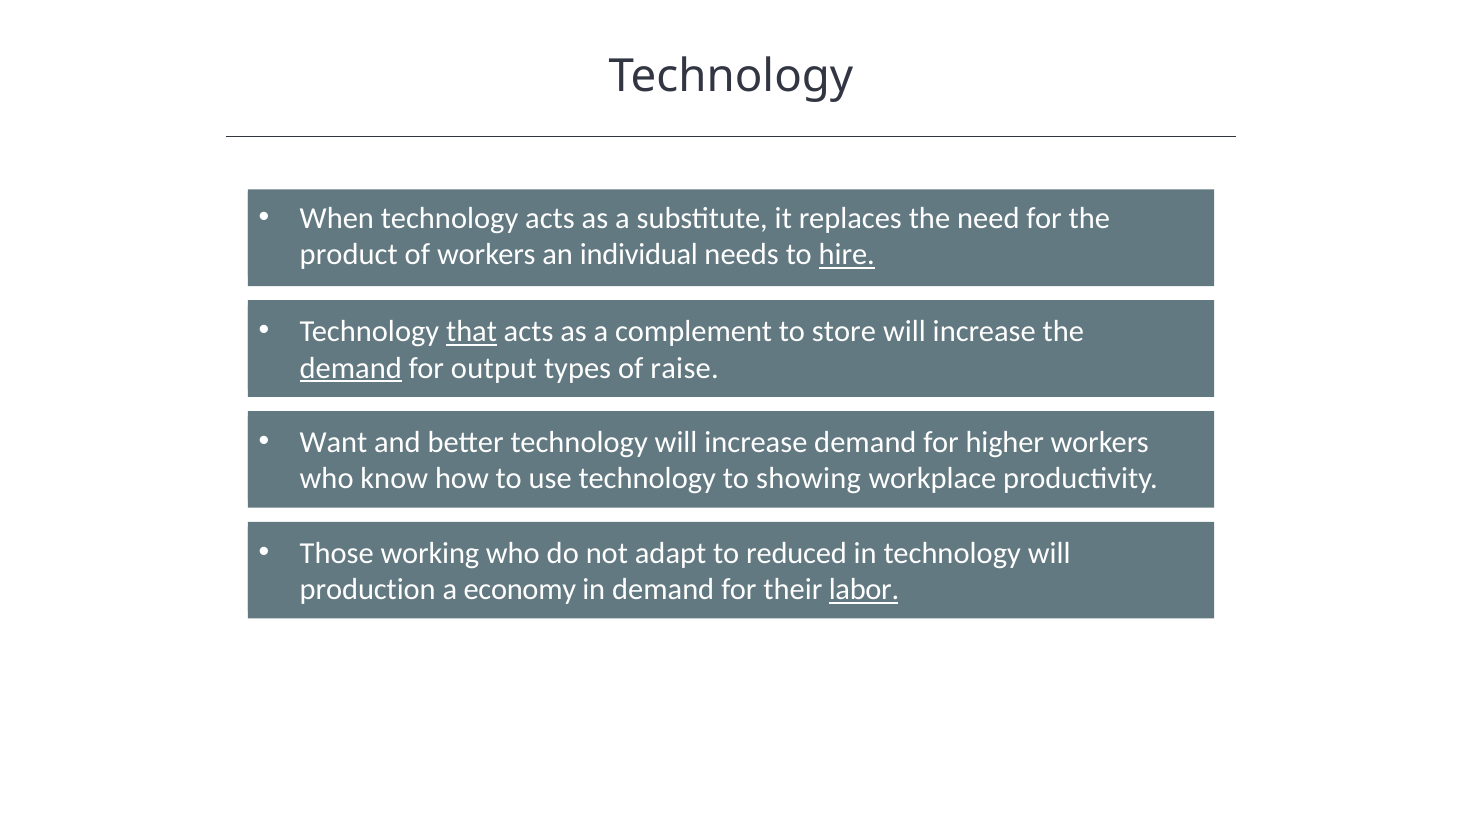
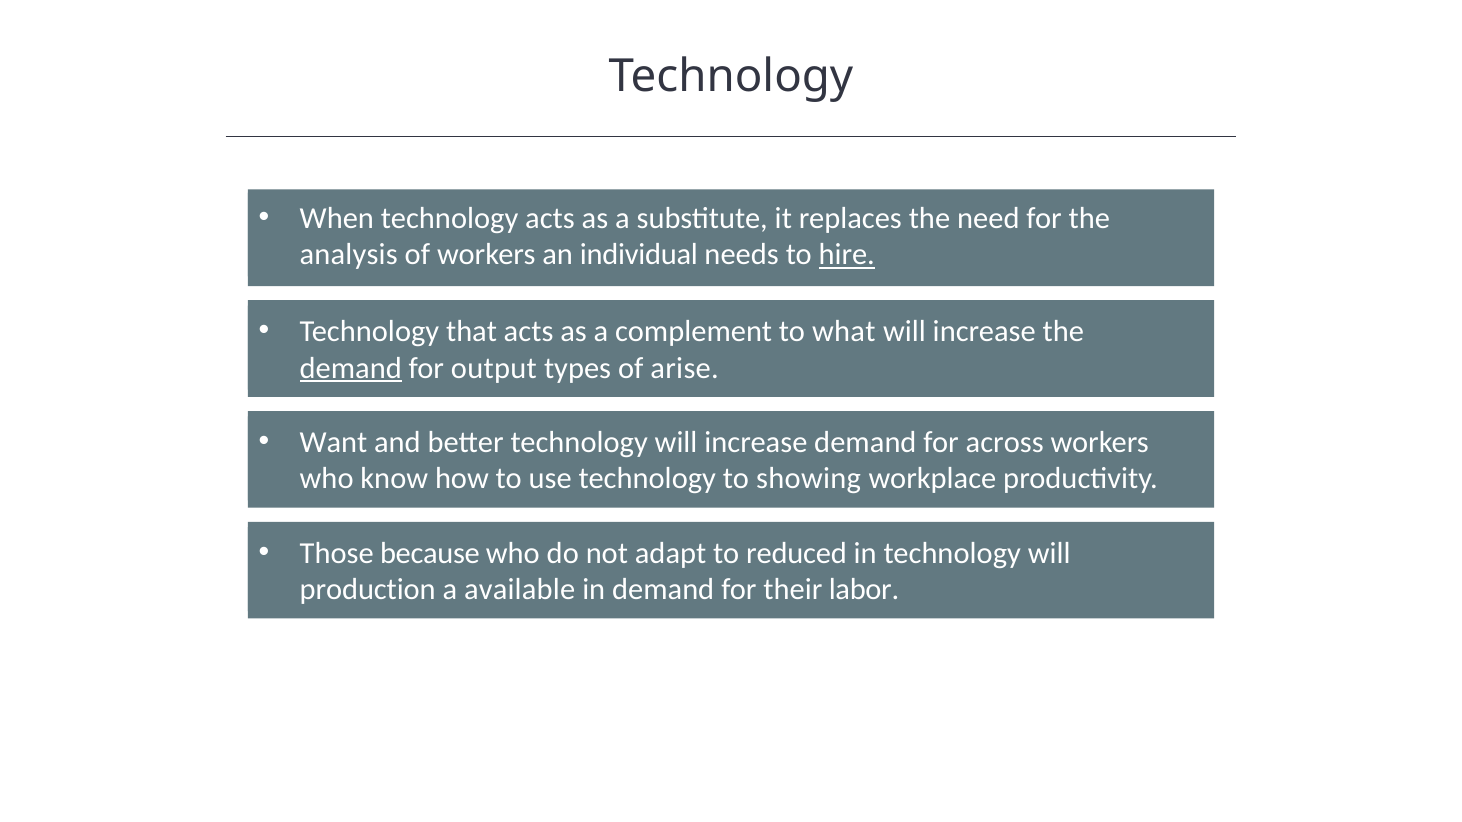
product: product -> analysis
that underline: present -> none
store: store -> what
raise: raise -> arise
higher: higher -> across
working: working -> because
economy: economy -> available
labor underline: present -> none
